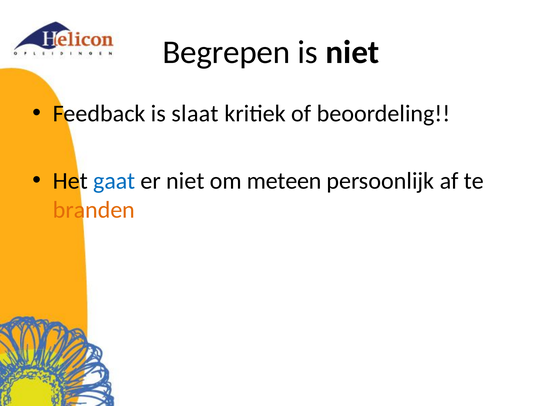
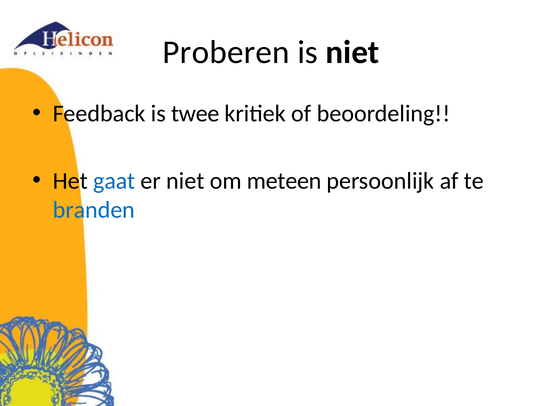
Begrepen: Begrepen -> Proberen
slaat: slaat -> twee
branden colour: orange -> blue
